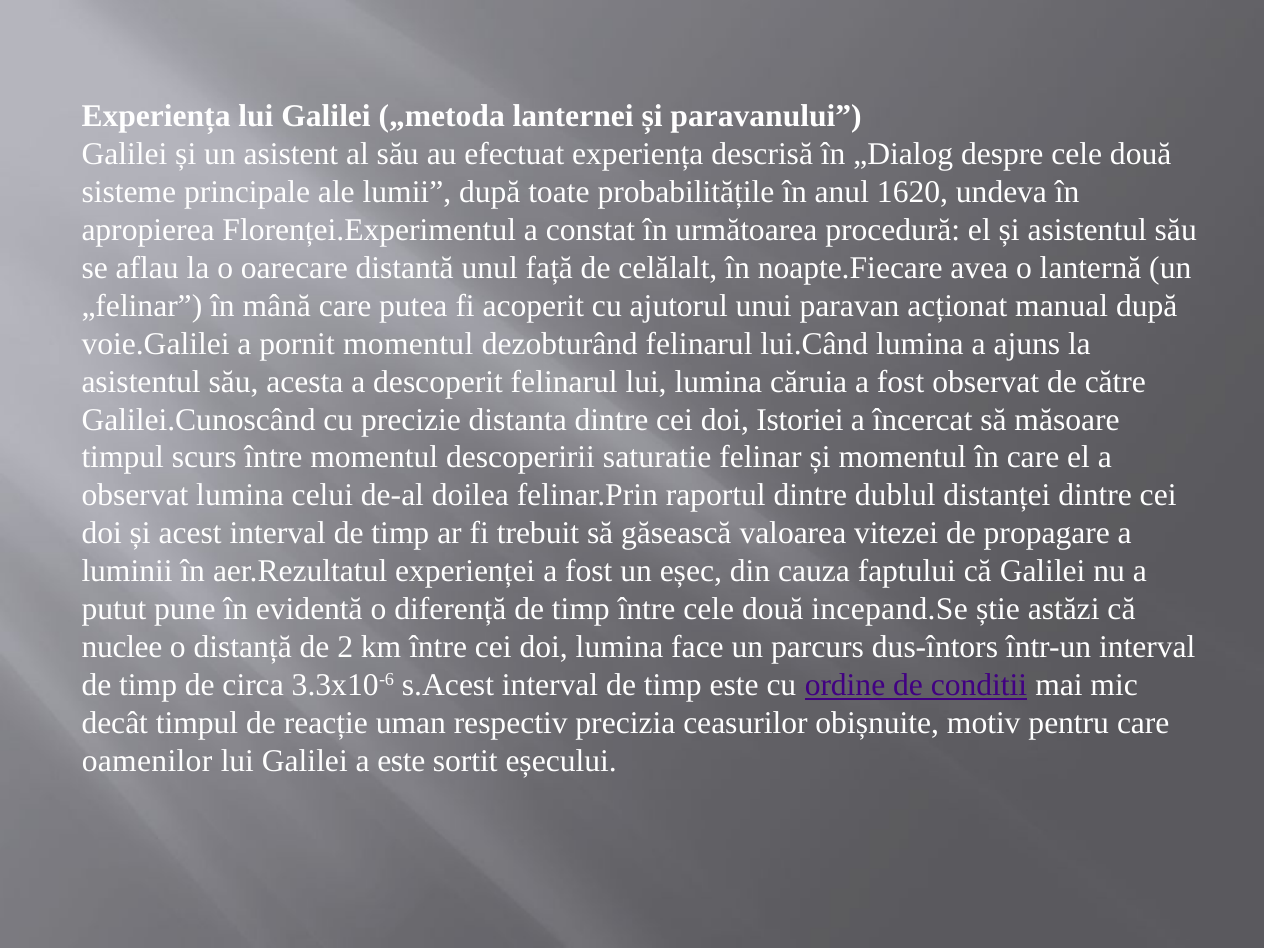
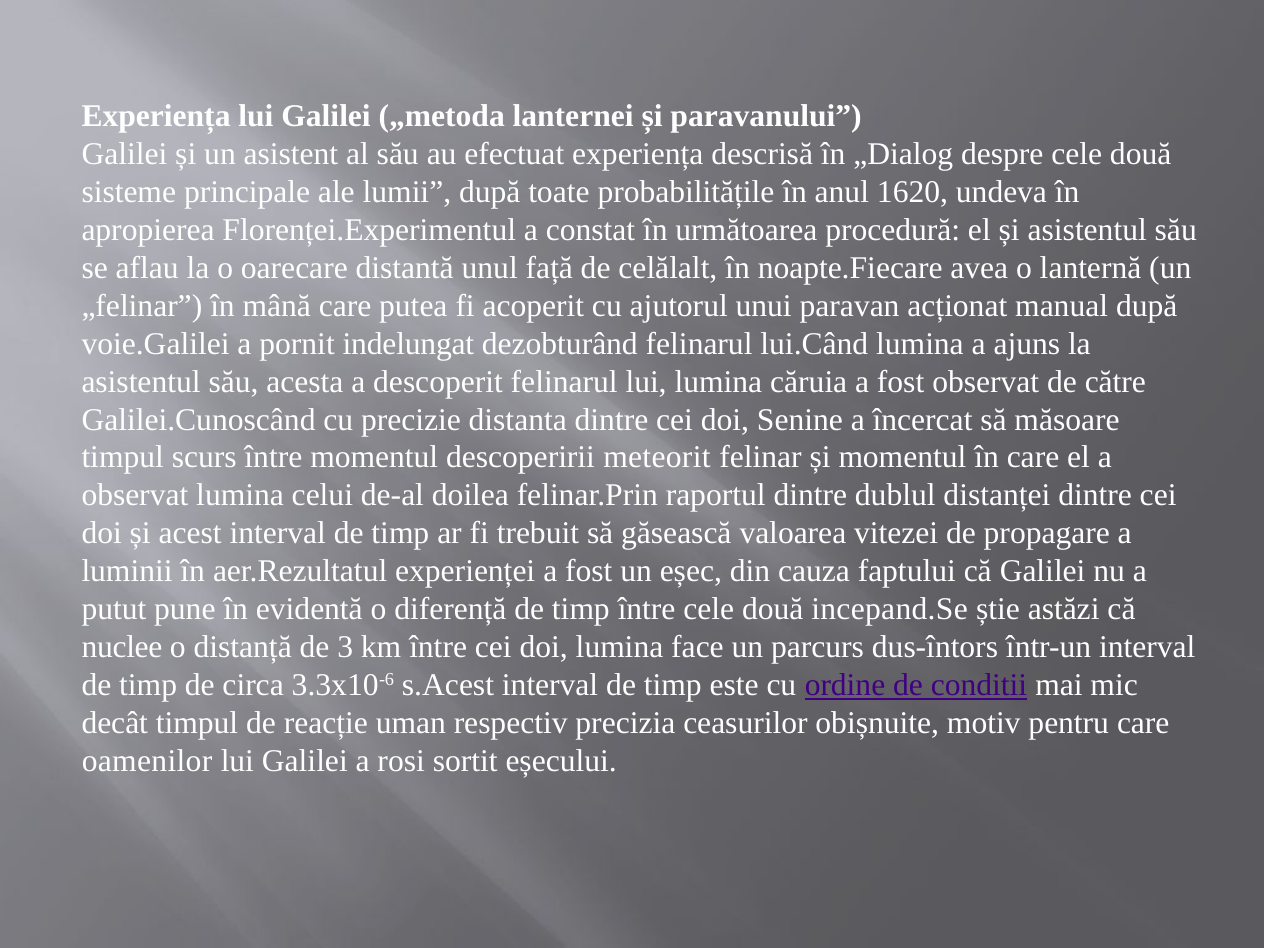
pornit momentul: momentul -> indelungat
Istoriei: Istoriei -> Senine
saturatie: saturatie -> meteorit
2: 2 -> 3
a este: este -> rosi
